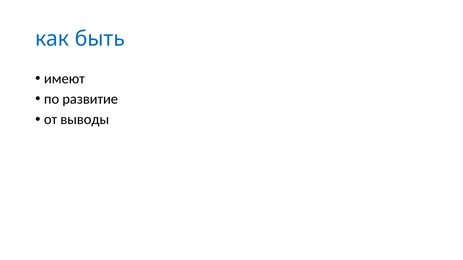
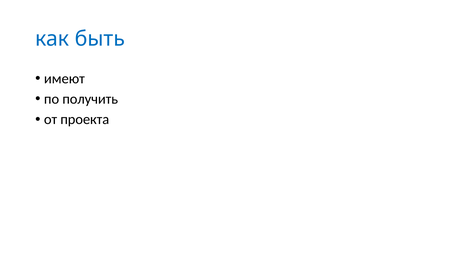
развитие: развитие -> получить
выводы: выводы -> проекта
